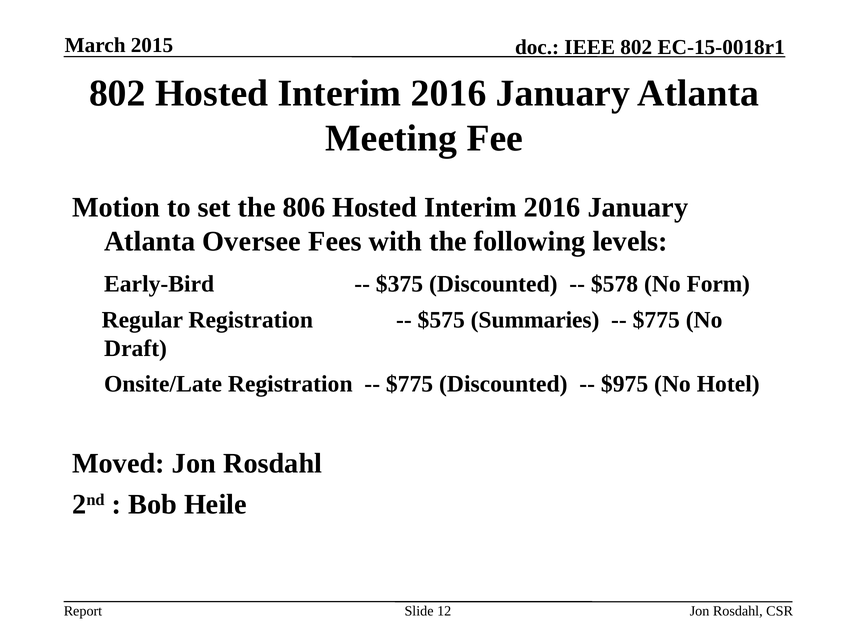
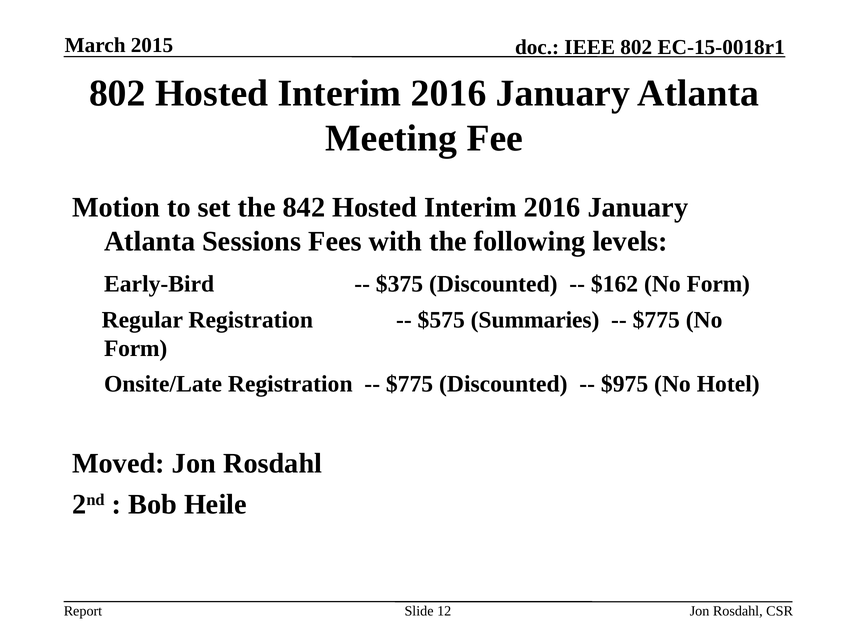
806: 806 -> 842
Oversee: Oversee -> Sessions
$578: $578 -> $162
Draft at (136, 348): Draft -> Form
